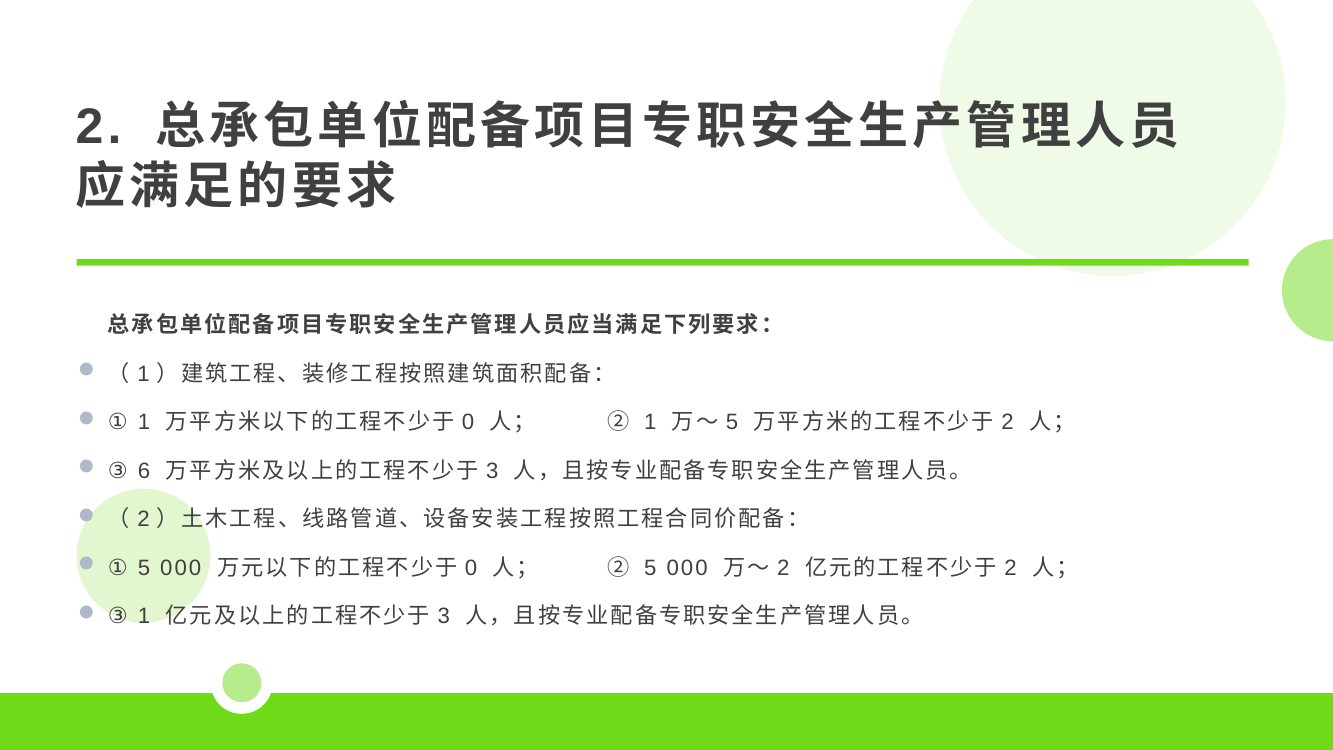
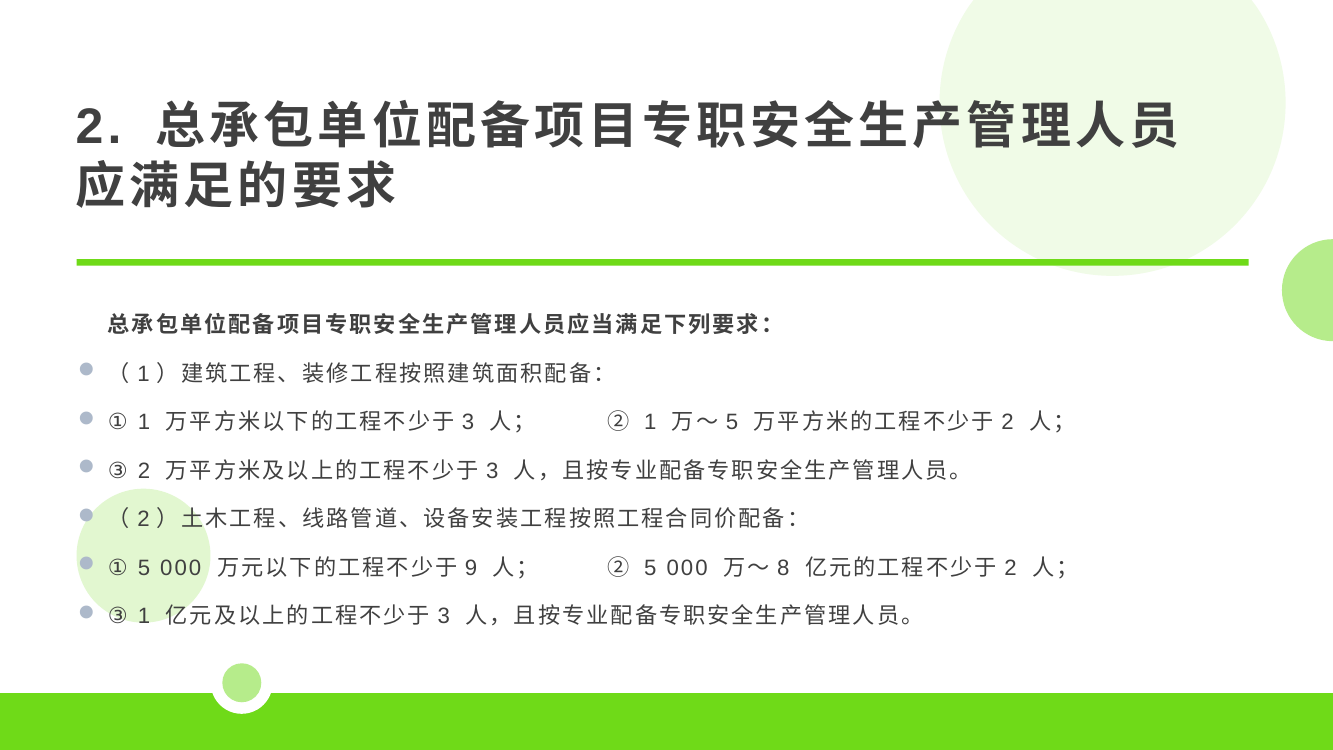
0 at (468, 422): 0 -> 3
③ 6: 6 -> 2
0 at (471, 568): 0 -> 9
2 at (783, 568): 2 -> 8
